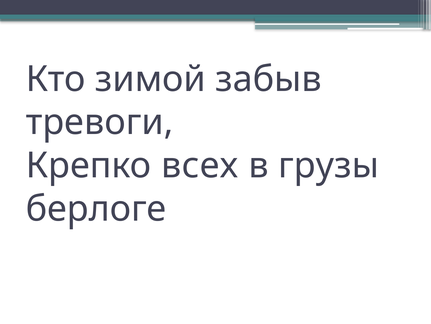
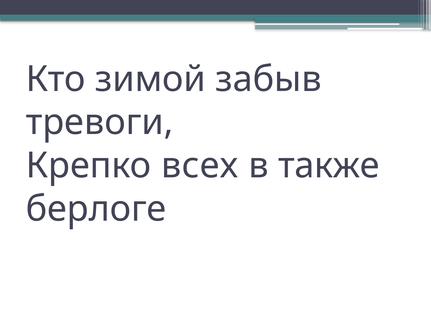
грузы: грузы -> также
